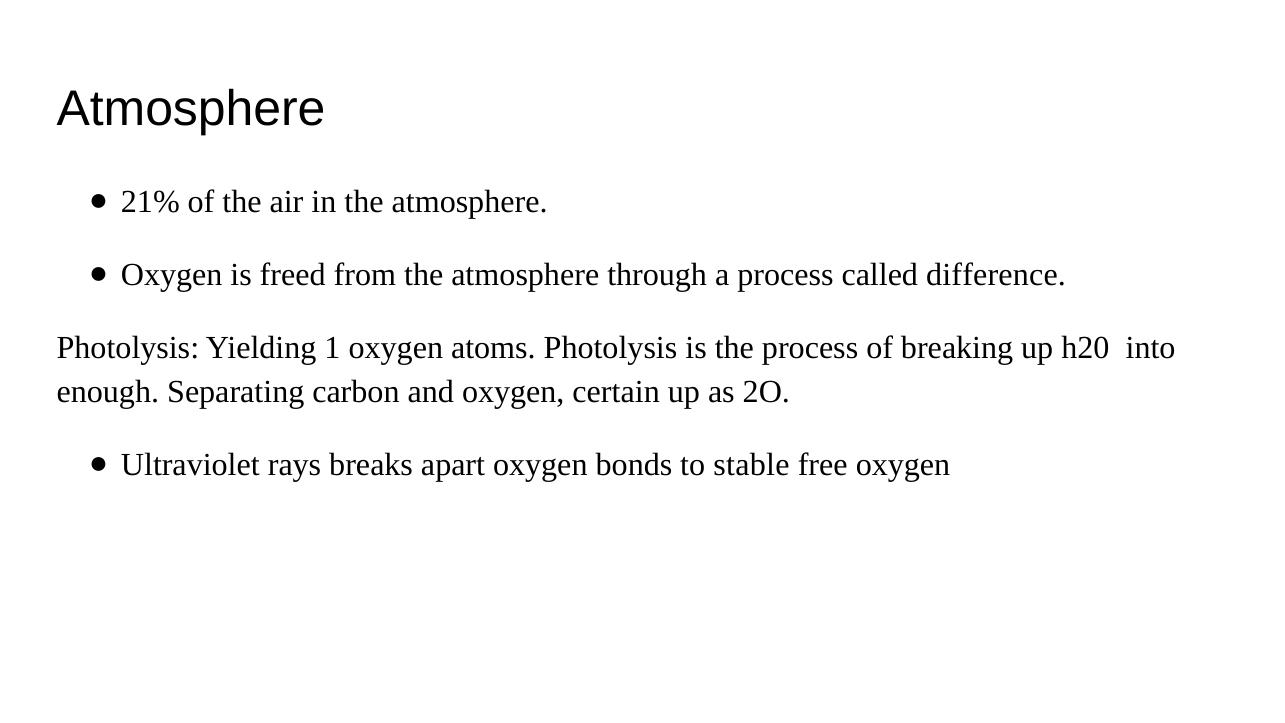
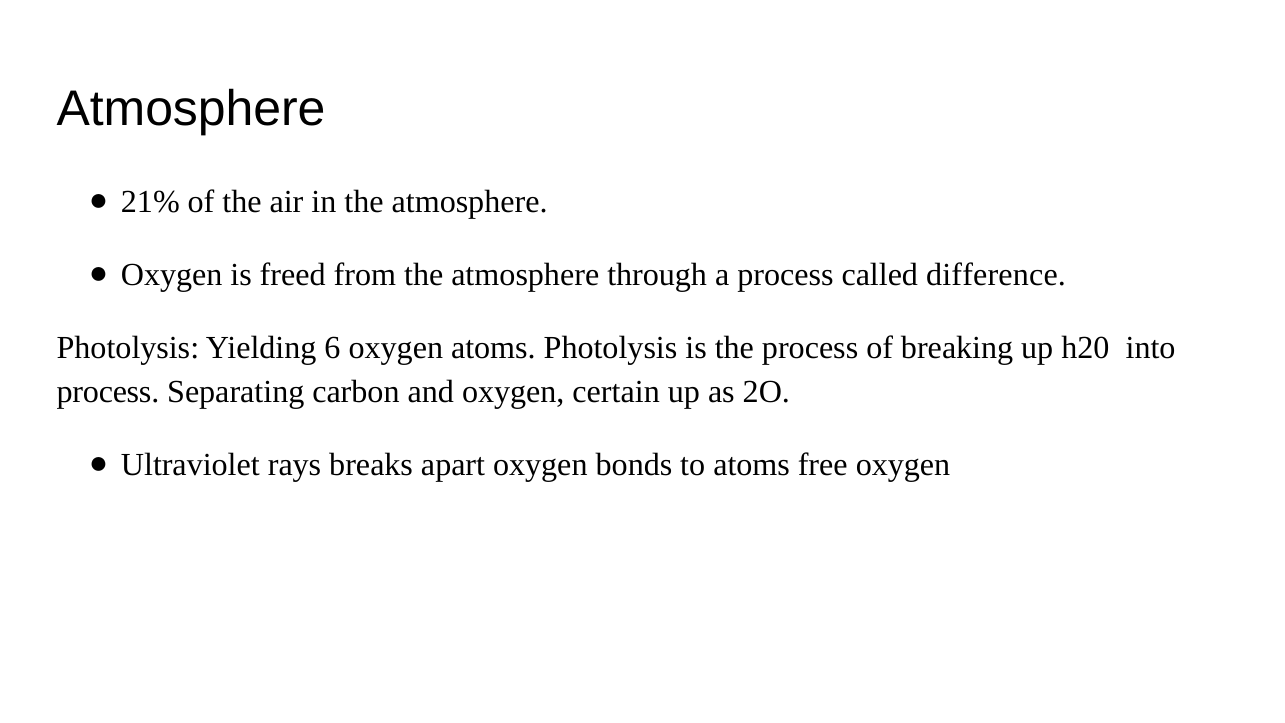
1: 1 -> 6
enough at (108, 392): enough -> process
to stable: stable -> atoms
